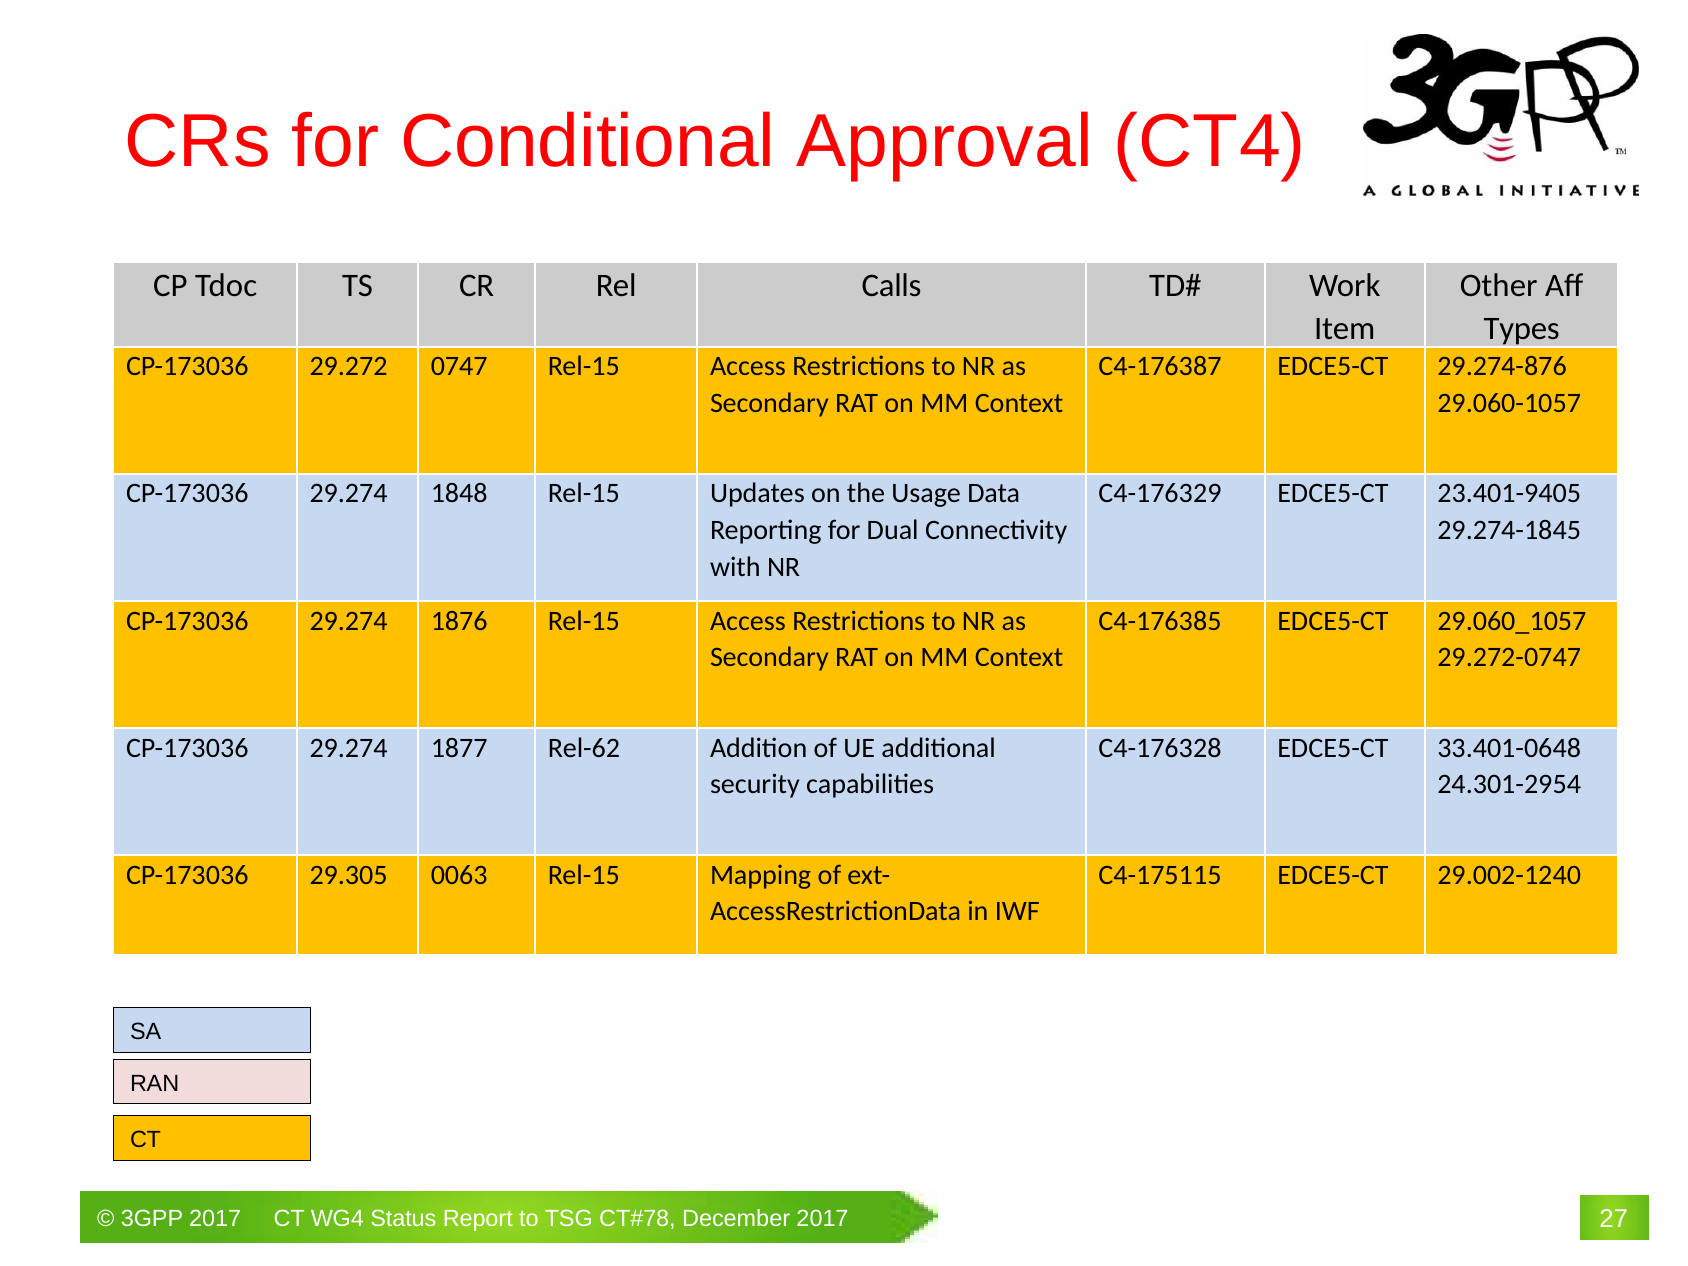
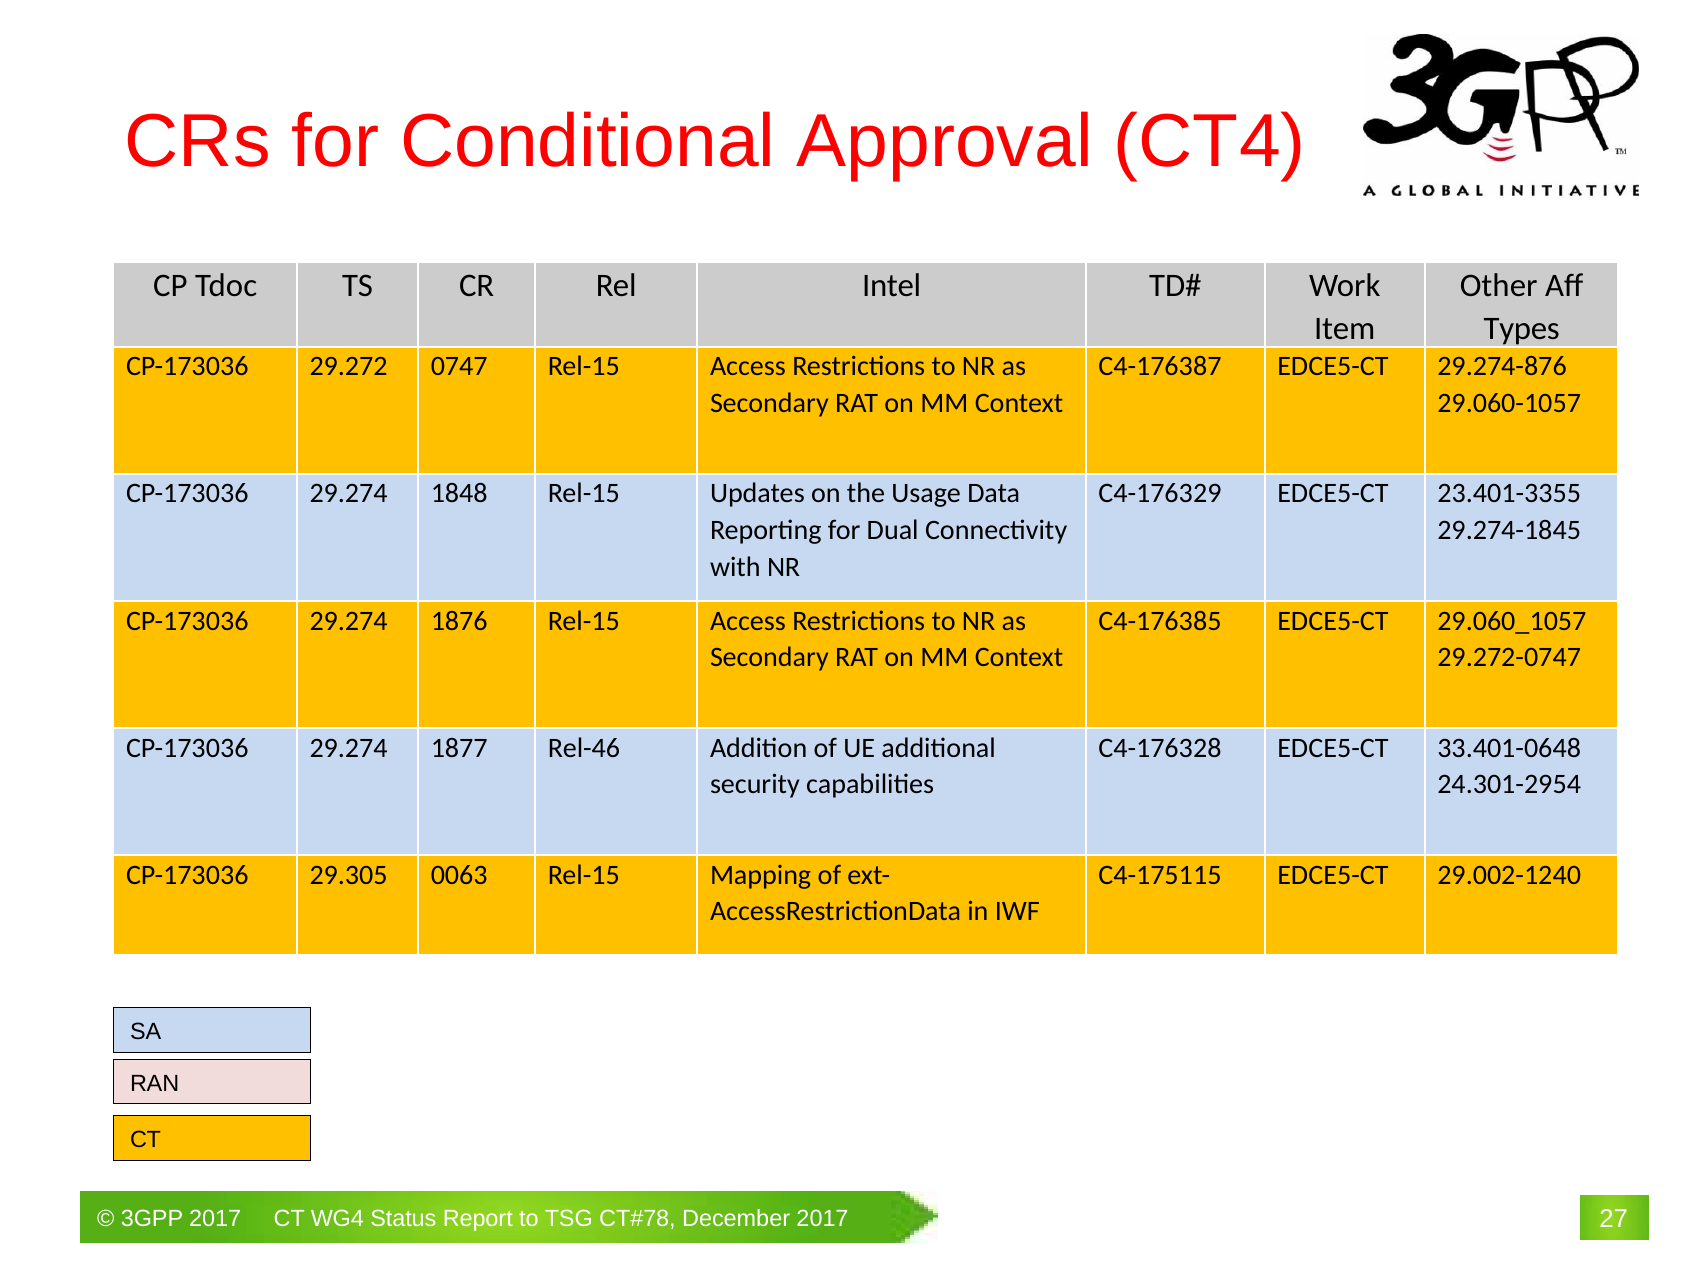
Calls: Calls -> Intel
23.401-9405: 23.401-9405 -> 23.401-3355
Rel-62: Rel-62 -> Rel-46
